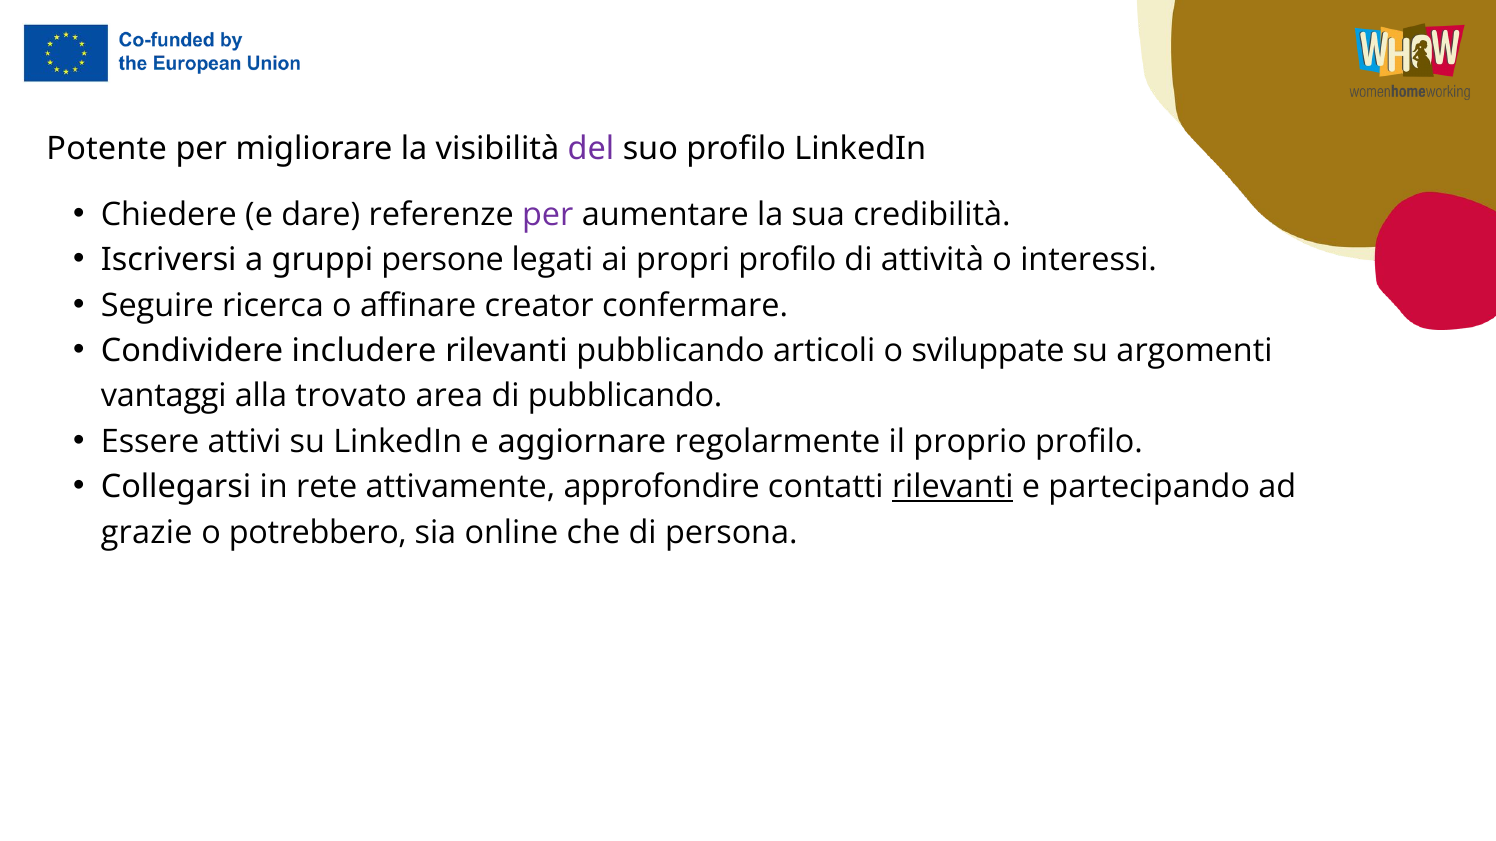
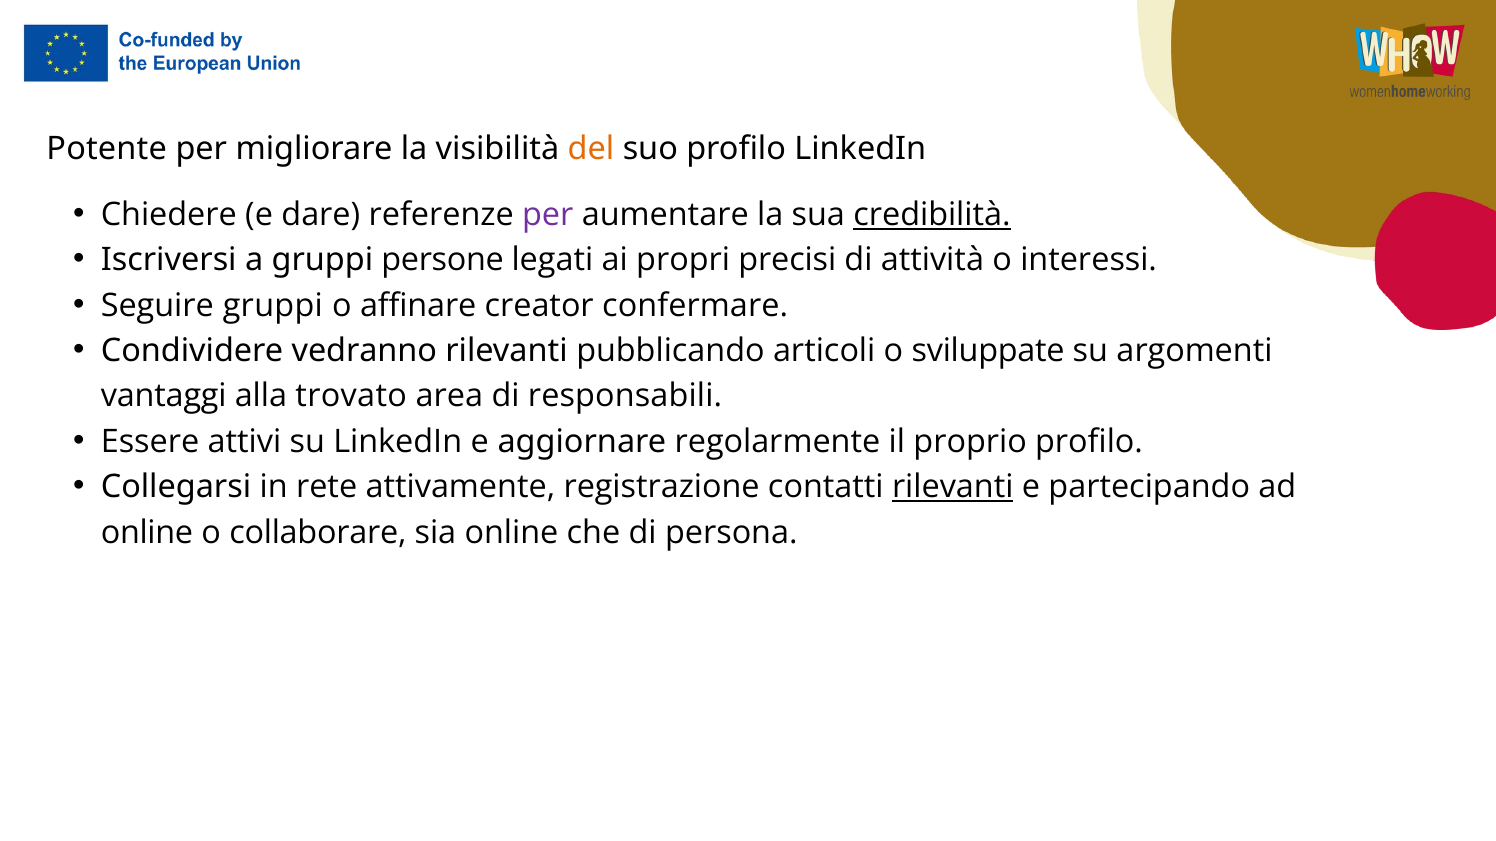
del colour: purple -> orange
credibilità underline: none -> present
propri profilo: profilo -> precisi
Seguire ricerca: ricerca -> gruppi
includere: includere -> vedranno
di pubblicando: pubblicando -> responsabili
approfondire: approfondire -> registrazione
grazie at (147, 533): grazie -> online
potrebbero: potrebbero -> collaborare
